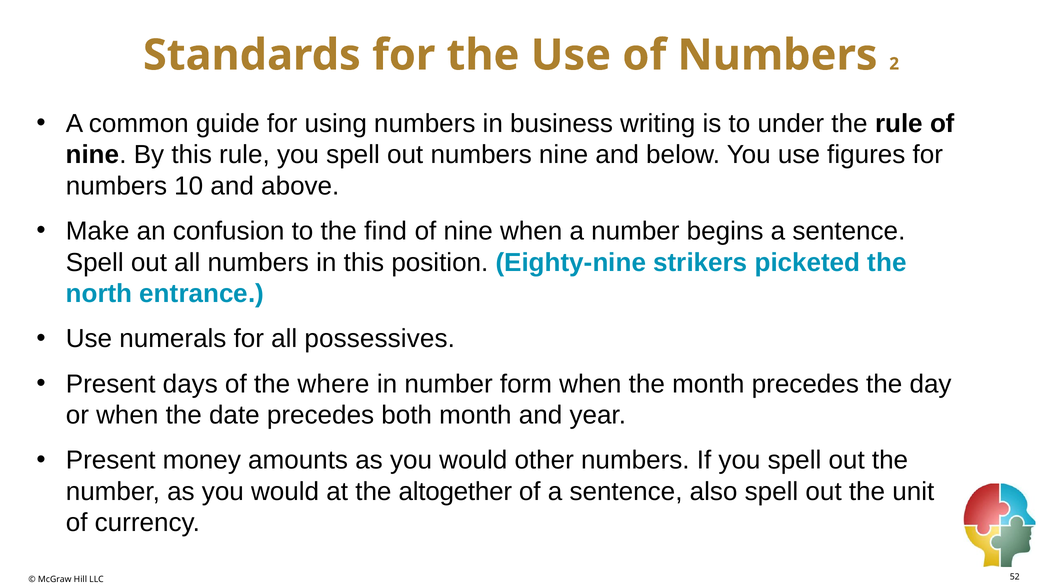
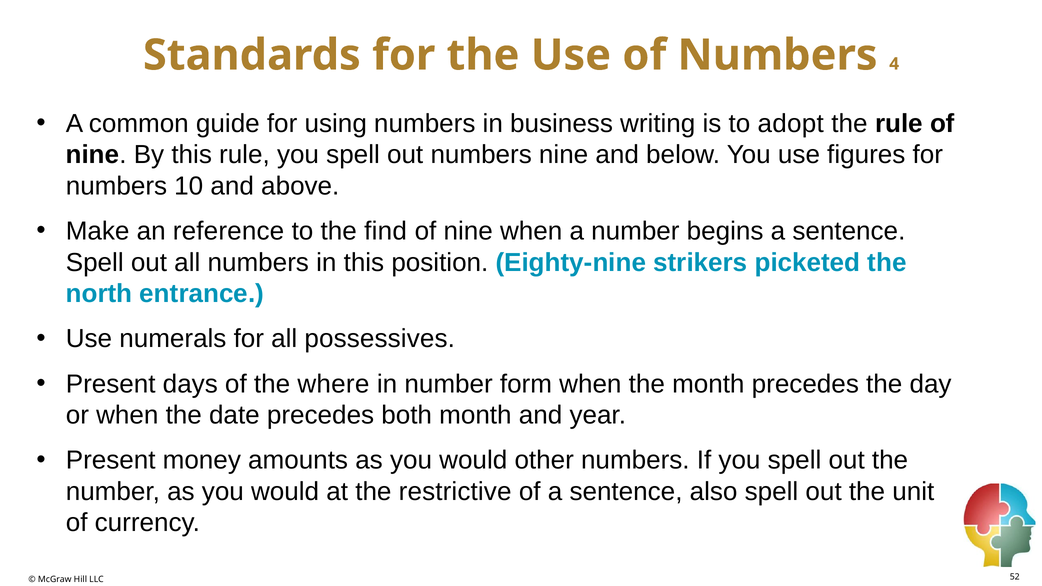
2: 2 -> 4
under: under -> adopt
confusion: confusion -> reference
altogether: altogether -> restrictive
